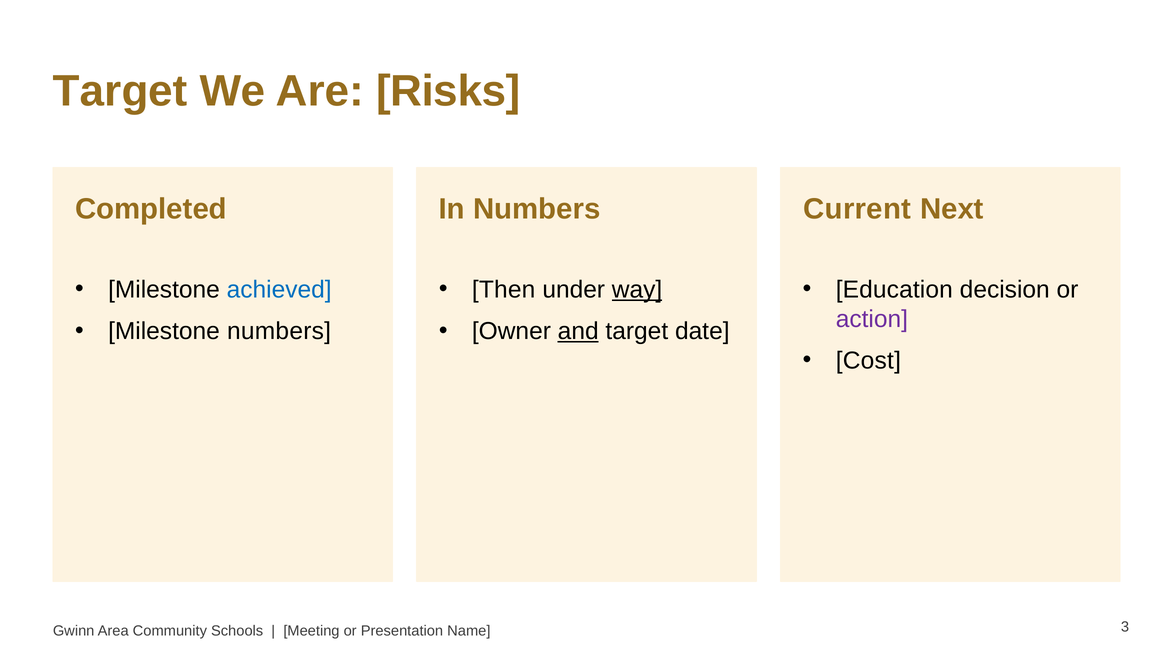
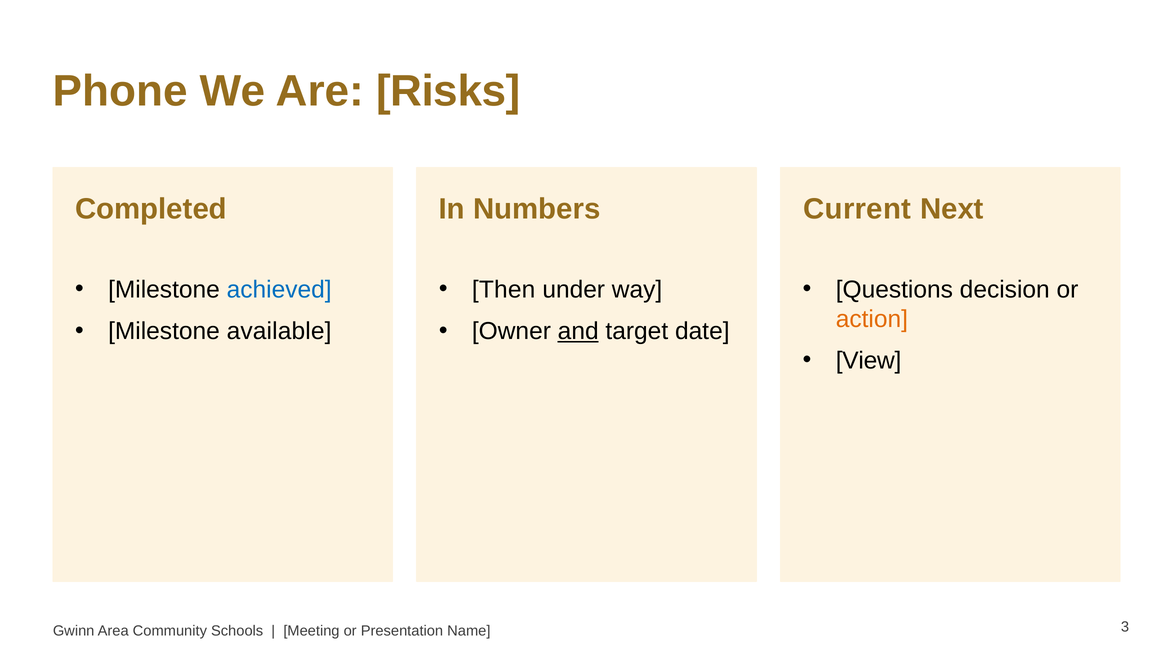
Target at (120, 91): Target -> Phone
way underline: present -> none
Education: Education -> Questions
action colour: purple -> orange
Milestone numbers: numbers -> available
Cost: Cost -> View
